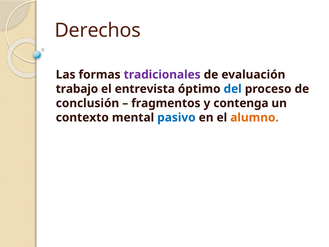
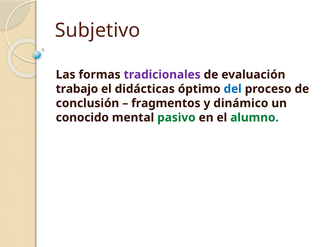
Derechos: Derechos -> Subjetivo
entrevista: entrevista -> didácticas
contenga: contenga -> dinámico
contexto: contexto -> conocido
pasivo colour: blue -> green
alumno colour: orange -> green
